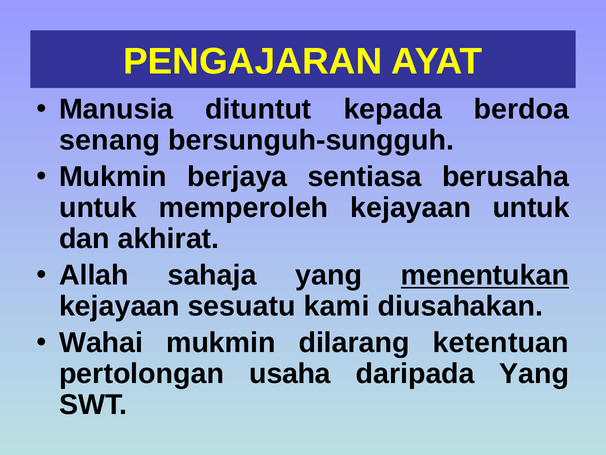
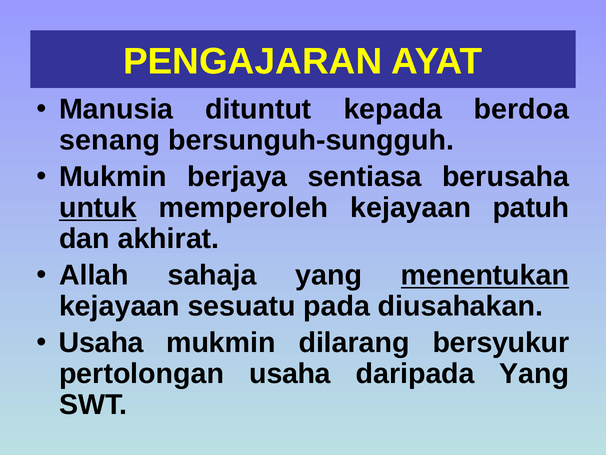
untuk at (98, 208) underline: none -> present
kejayaan untuk: untuk -> patuh
kami: kami -> pada
Wahai at (101, 343): Wahai -> Usaha
ketentuan: ketentuan -> bersyukur
